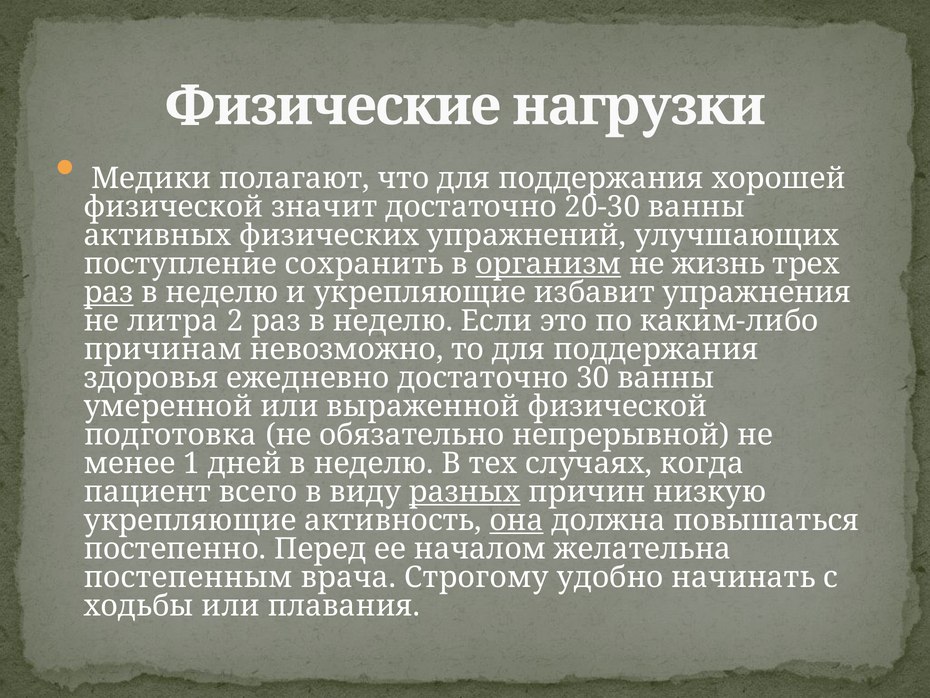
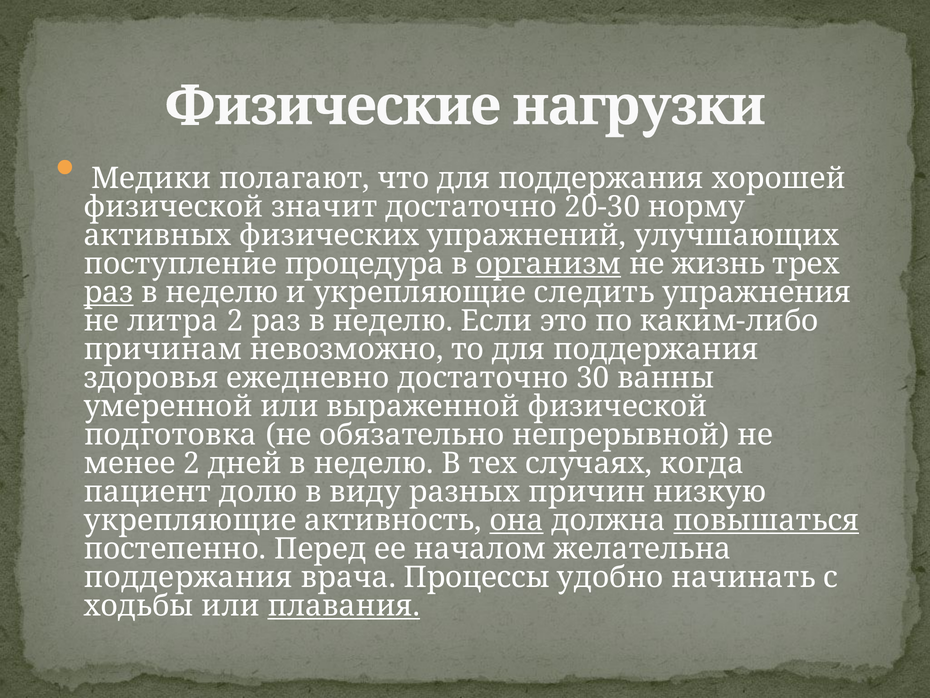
20-30 ванны: ванны -> норму
сохранить: сохранить -> процедура
избавит: избавит -> следить
менее 1: 1 -> 2
всего: всего -> долю
разных underline: present -> none
повышаться underline: none -> present
постепенным at (188, 577): постепенным -> поддержания
Строгому: Строгому -> Процессы
плавания underline: none -> present
